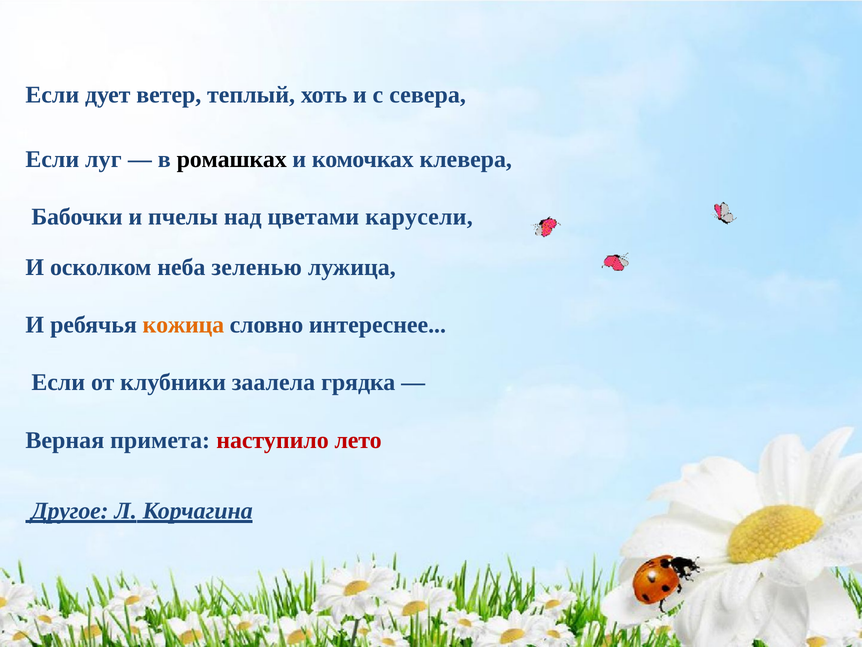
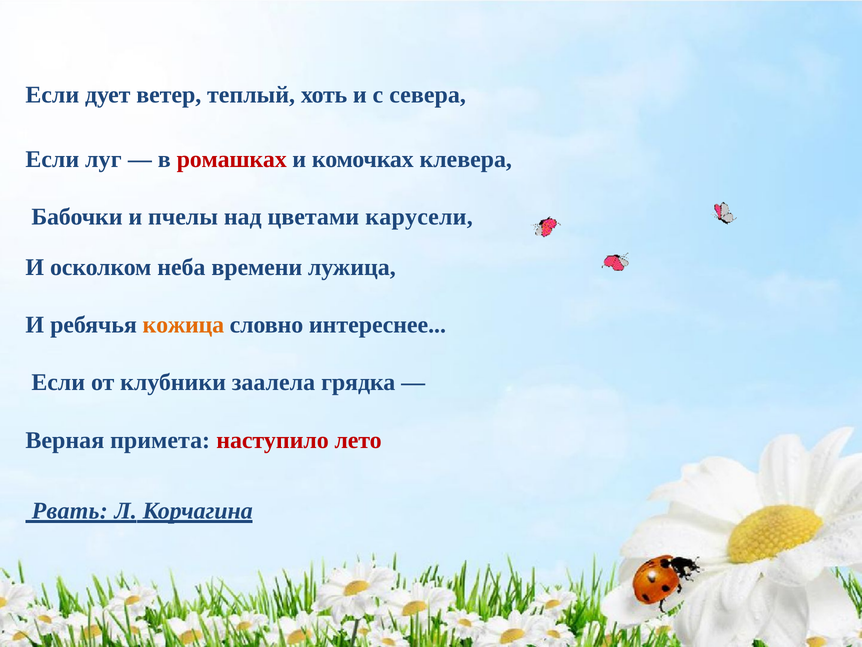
ромашках colour: black -> red
зеленью: зеленью -> времени
Другое: Другое -> Рвать
